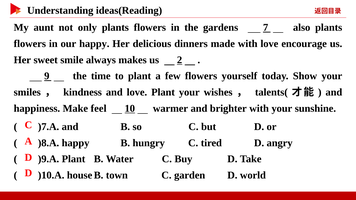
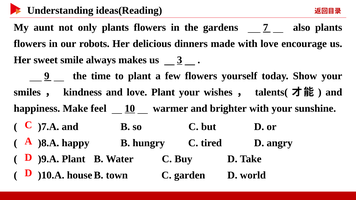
our happy: happy -> robots
2: 2 -> 3
